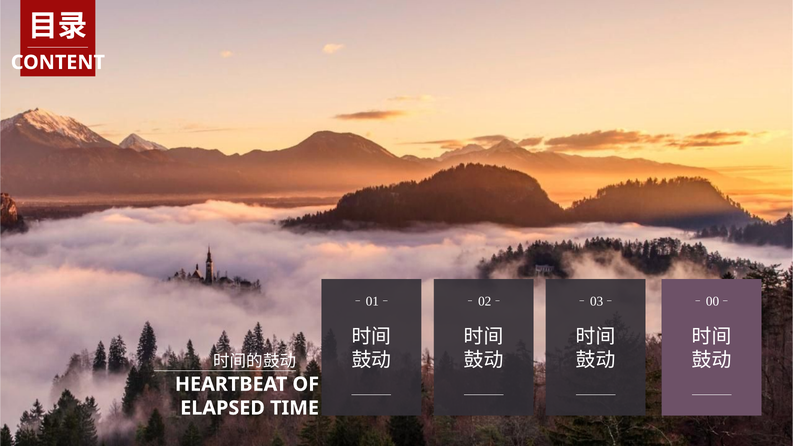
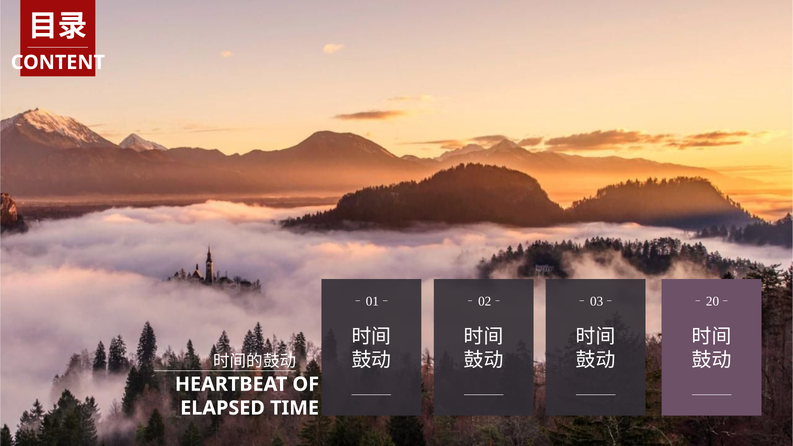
00: 00 -> 20
